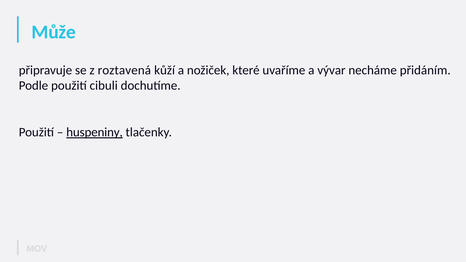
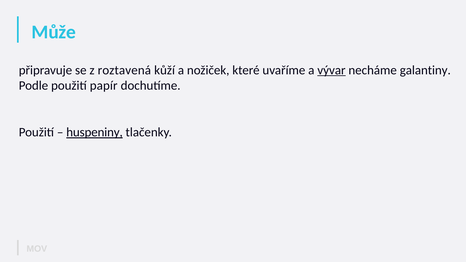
vývar underline: none -> present
přidáním: přidáním -> galantiny
cibuli: cibuli -> papír
